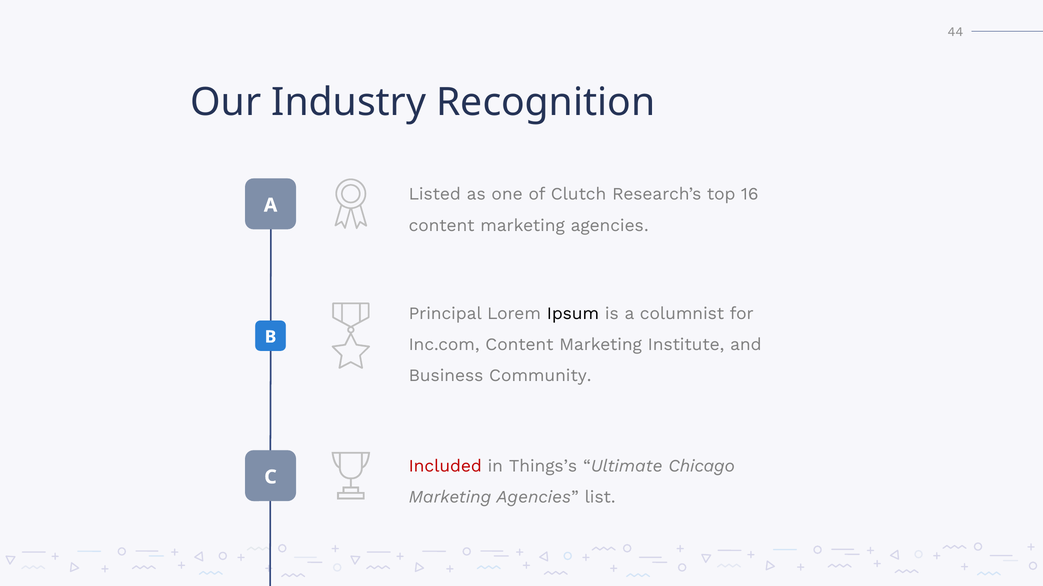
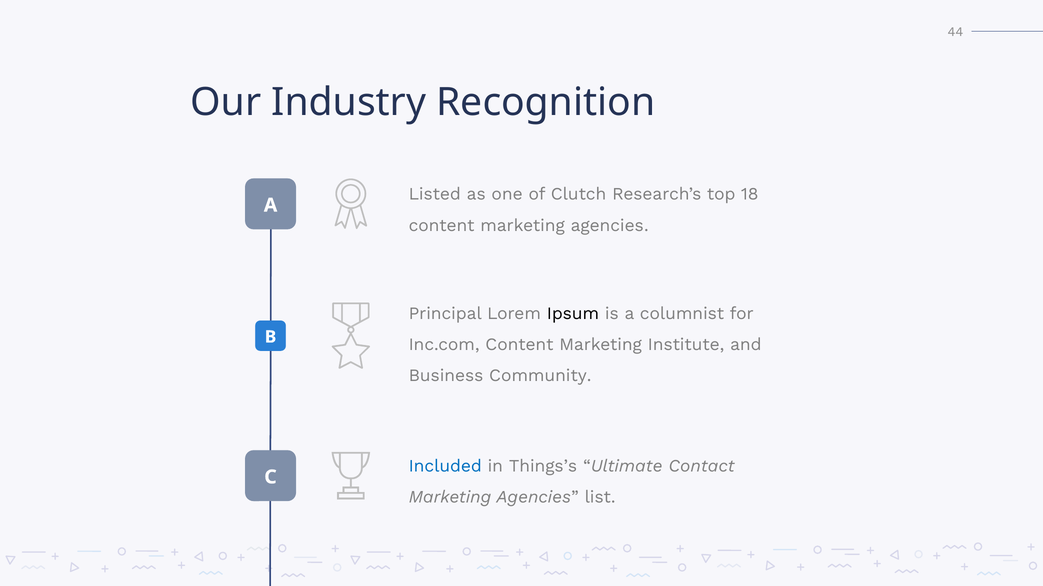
16: 16 -> 18
Included colour: red -> blue
Chicago: Chicago -> Contact
